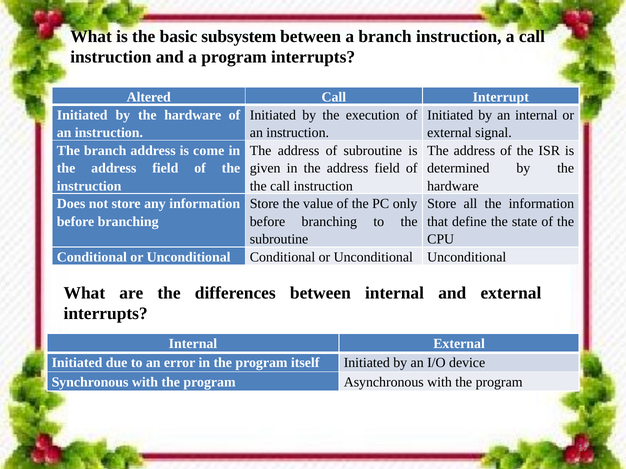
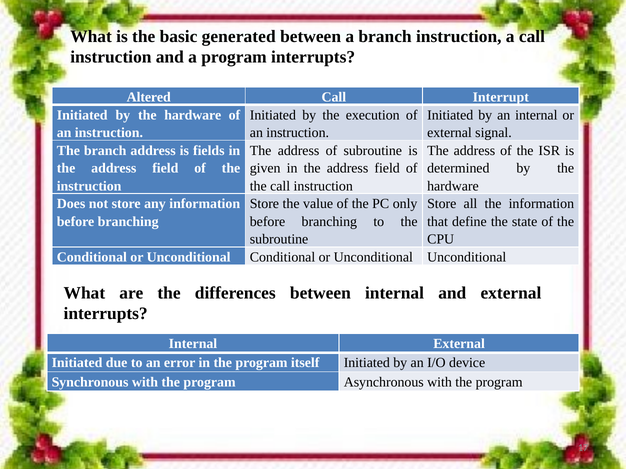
subsystem: subsystem -> generated
come: come -> fields
